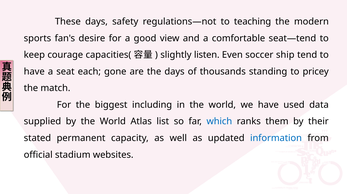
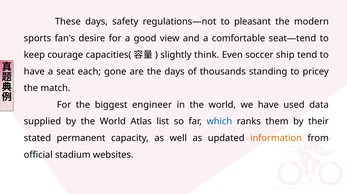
teaching: teaching -> pleasant
listen: listen -> think
including: including -> engineer
information colour: blue -> orange
